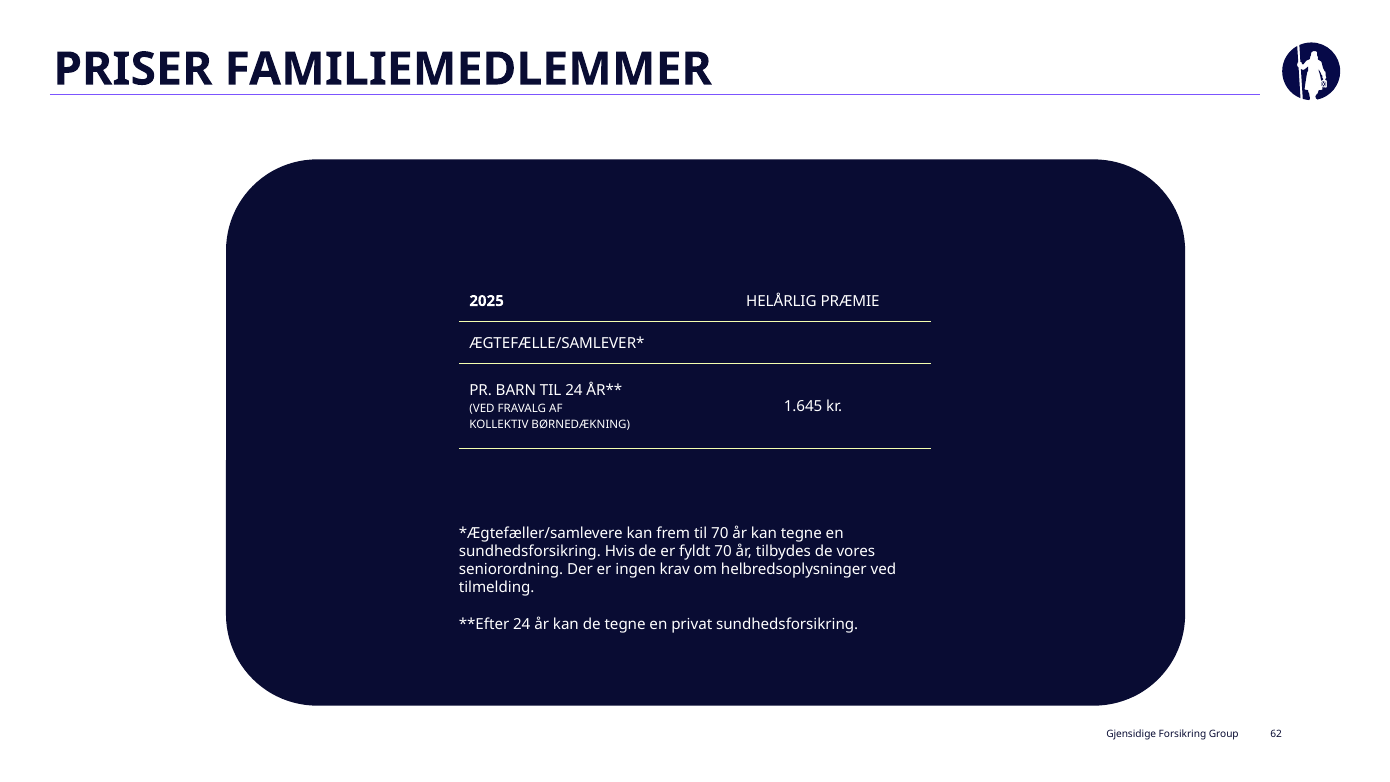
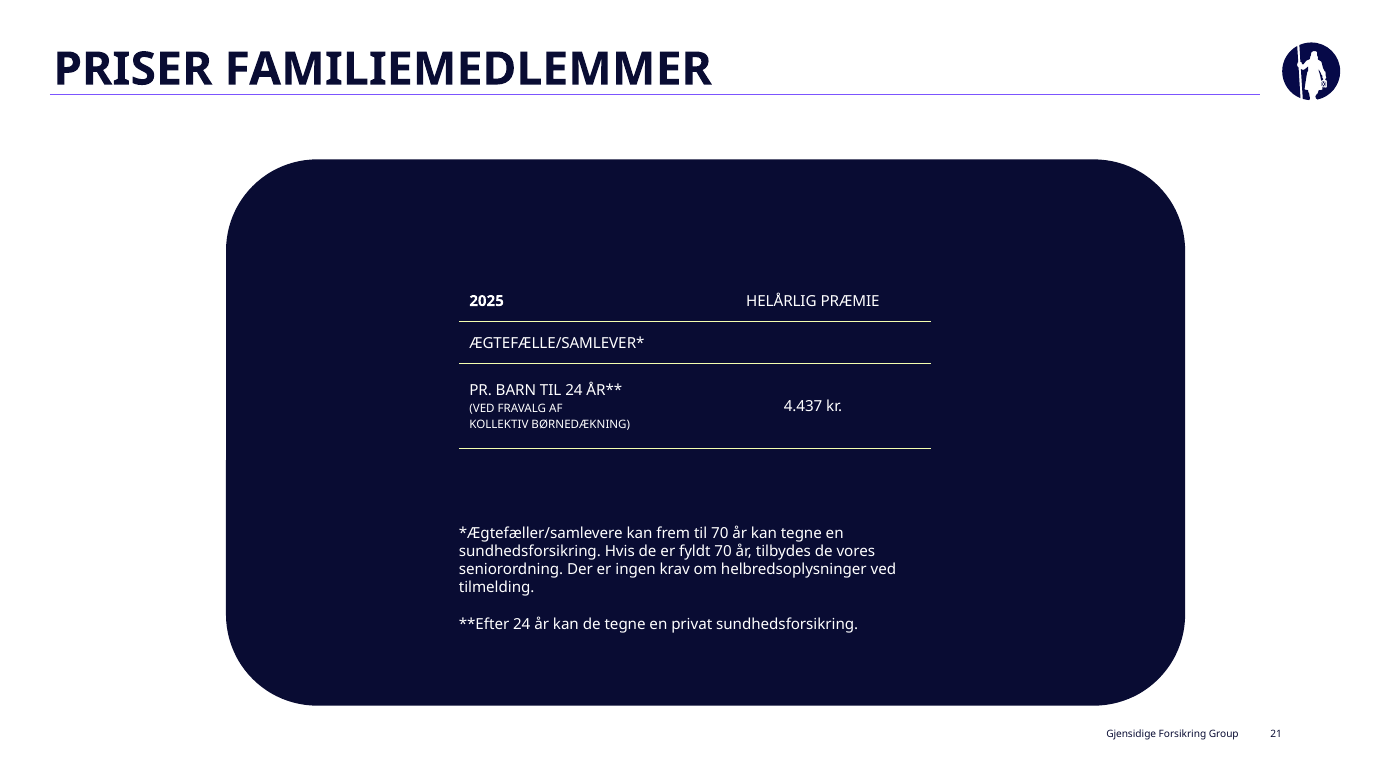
1.645: 1.645 -> 4.437
62: 62 -> 21
